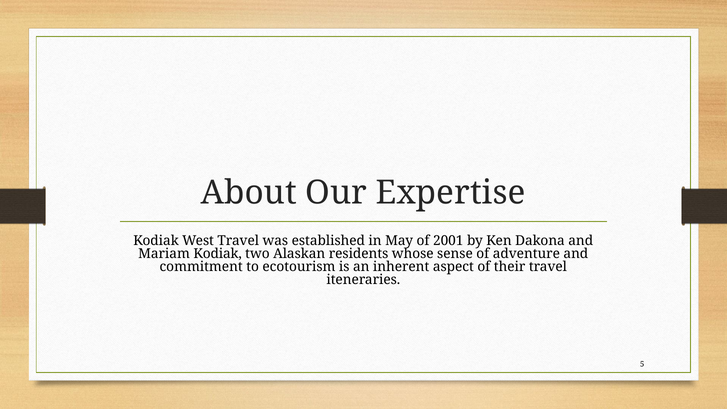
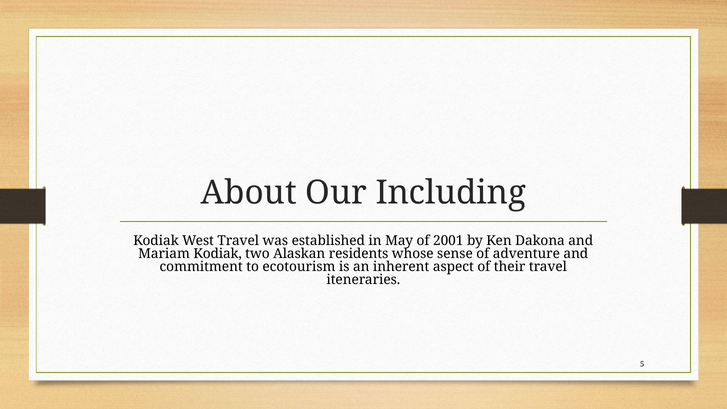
Expertise: Expertise -> Including
